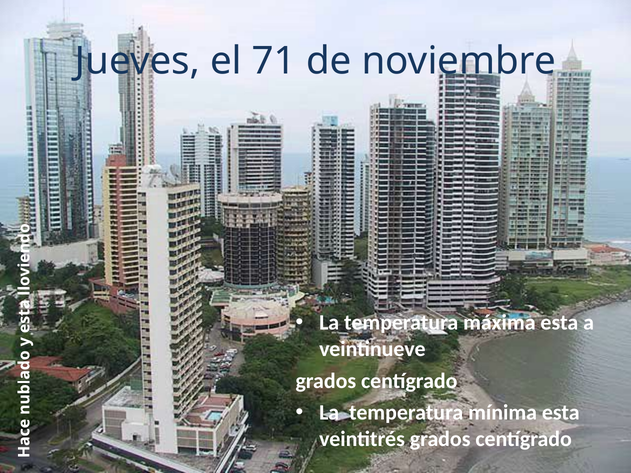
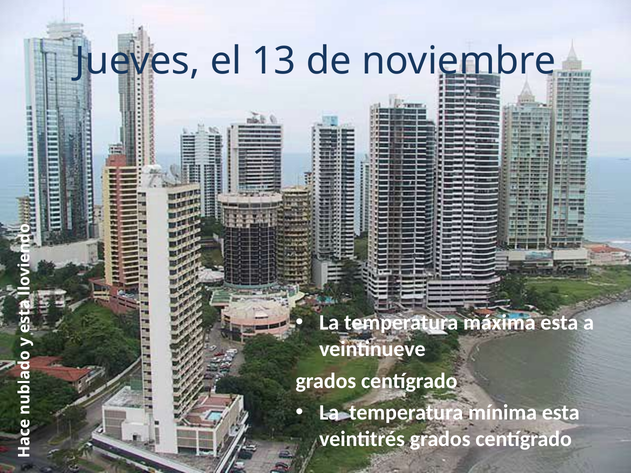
71: 71 -> 13
